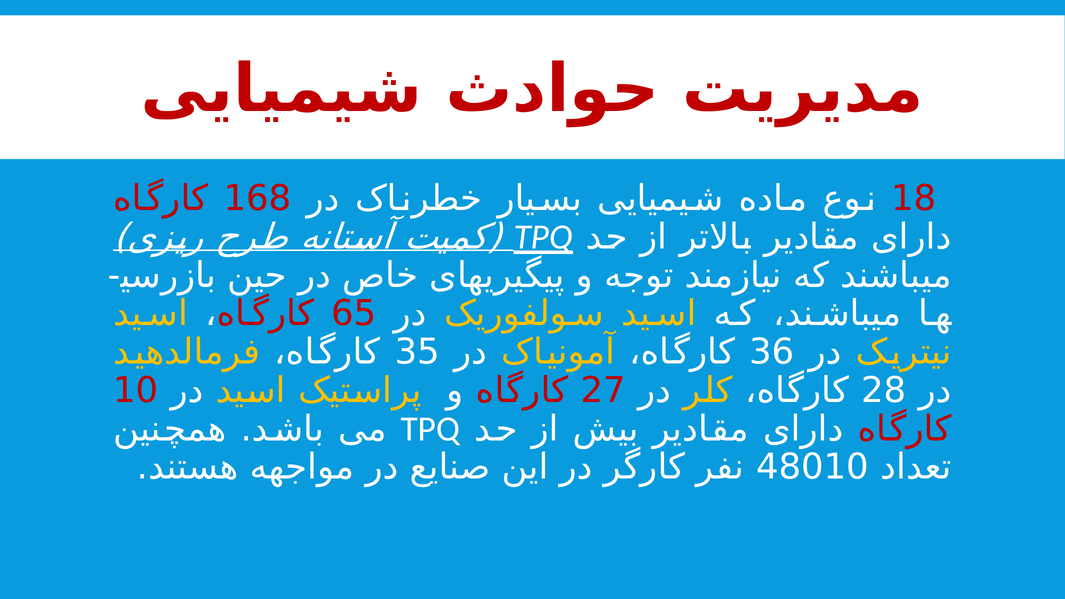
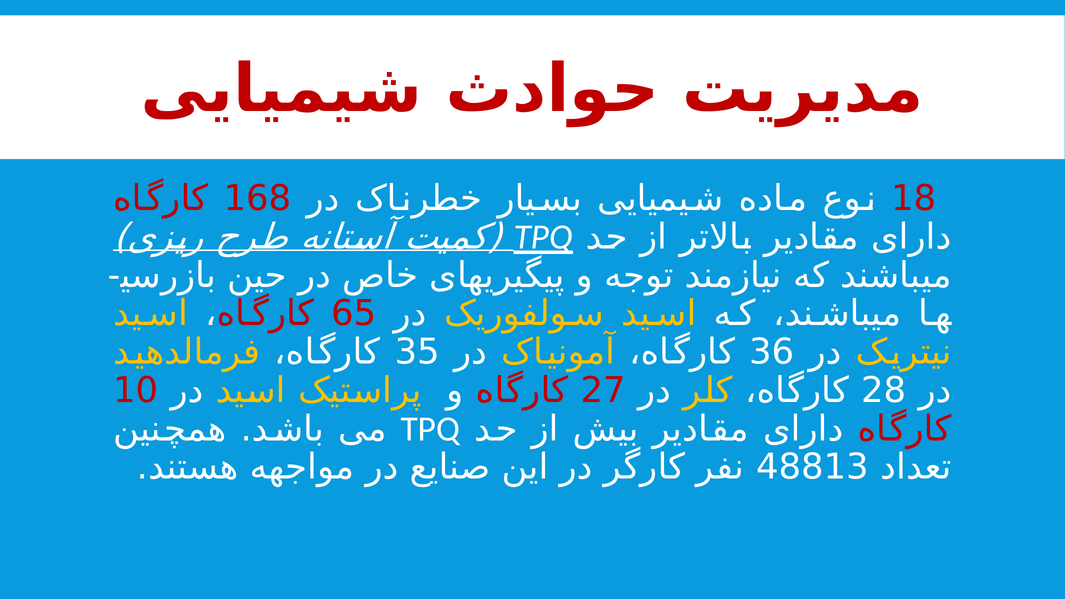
48010: 48010 -> 48813
